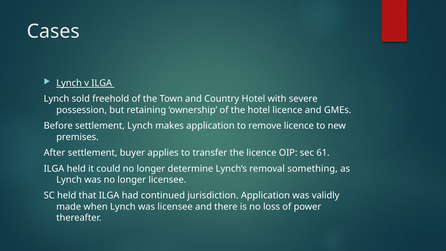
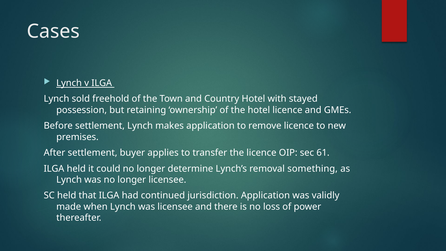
severe: severe -> stayed
